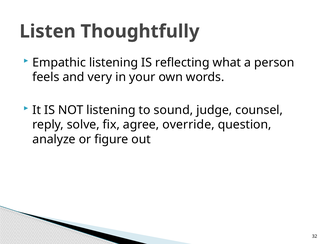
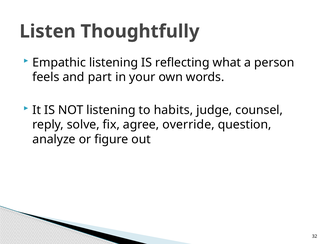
very: very -> part
sound: sound -> habits
